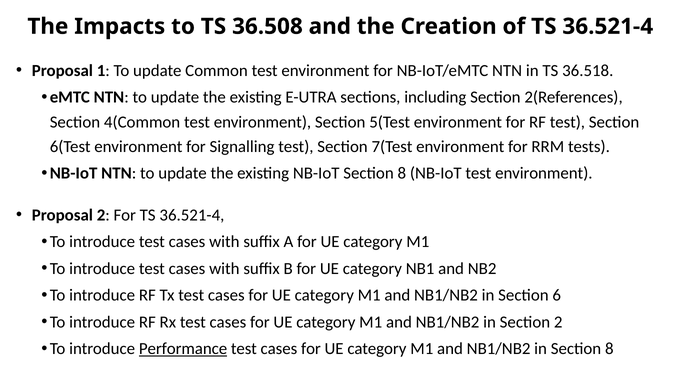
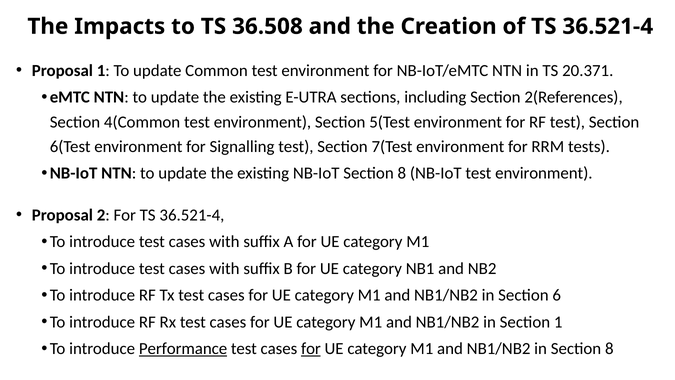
36.518: 36.518 -> 20.371
Section 2: 2 -> 1
for at (311, 349) underline: none -> present
